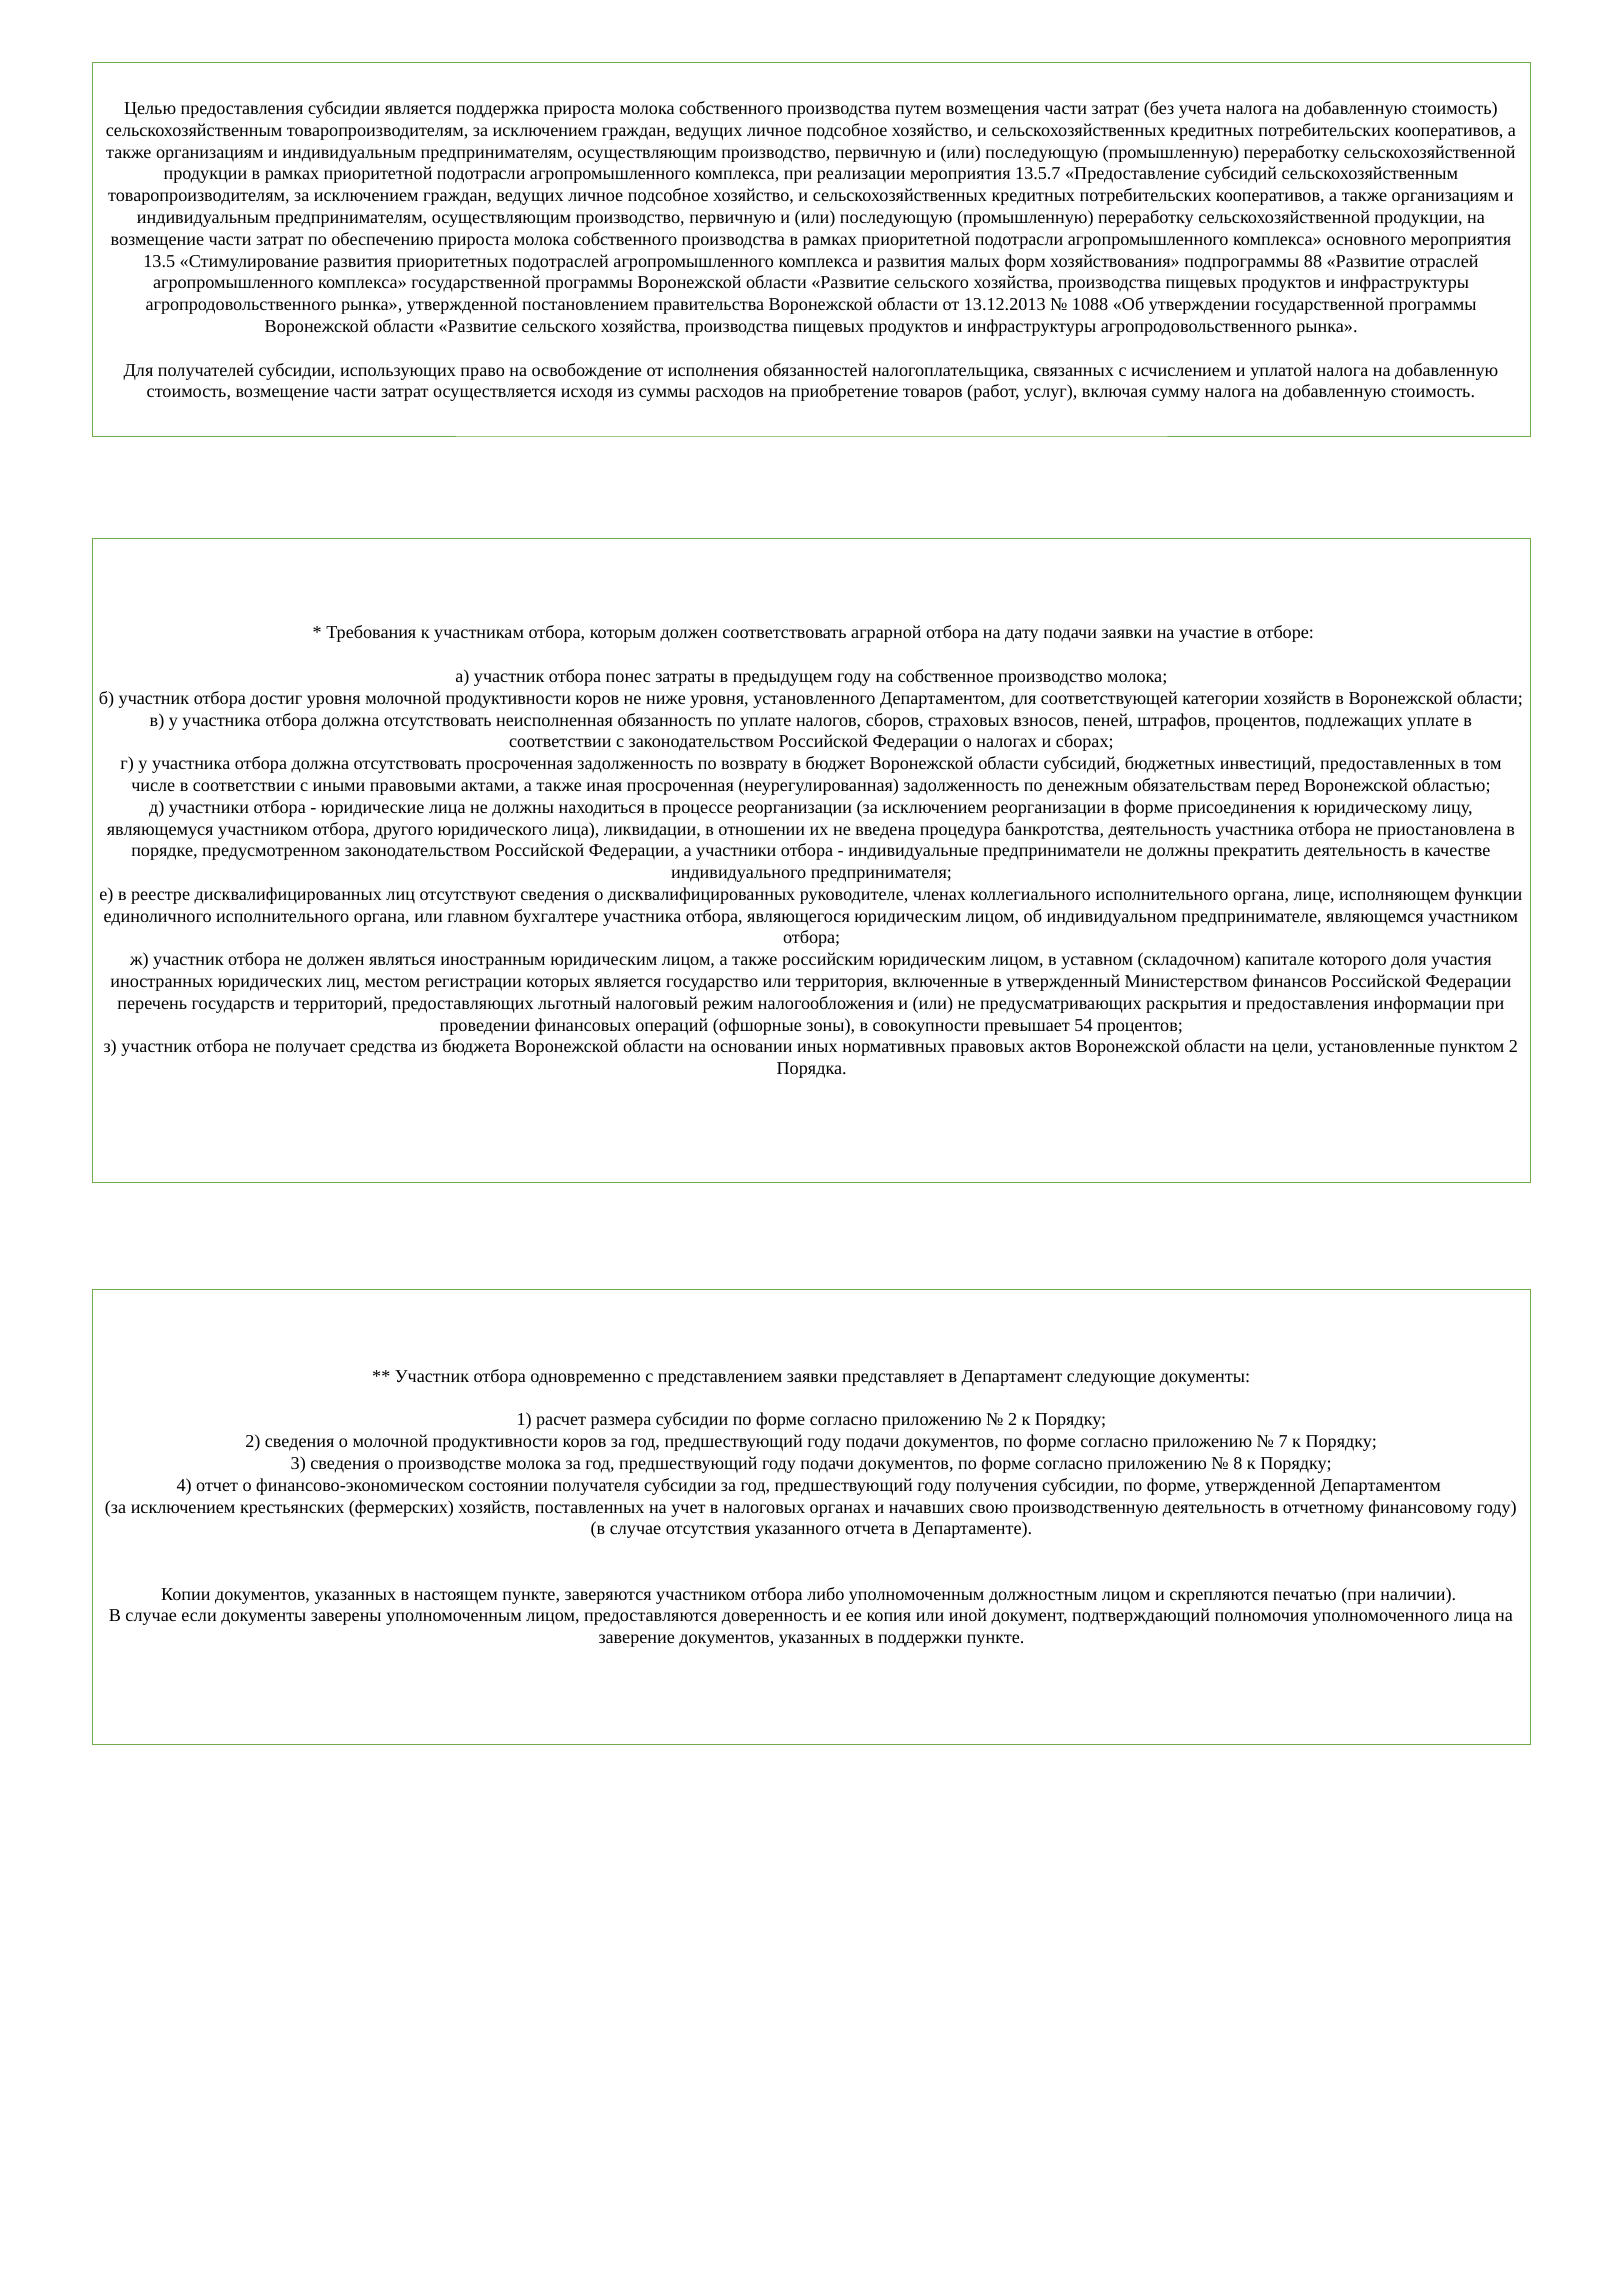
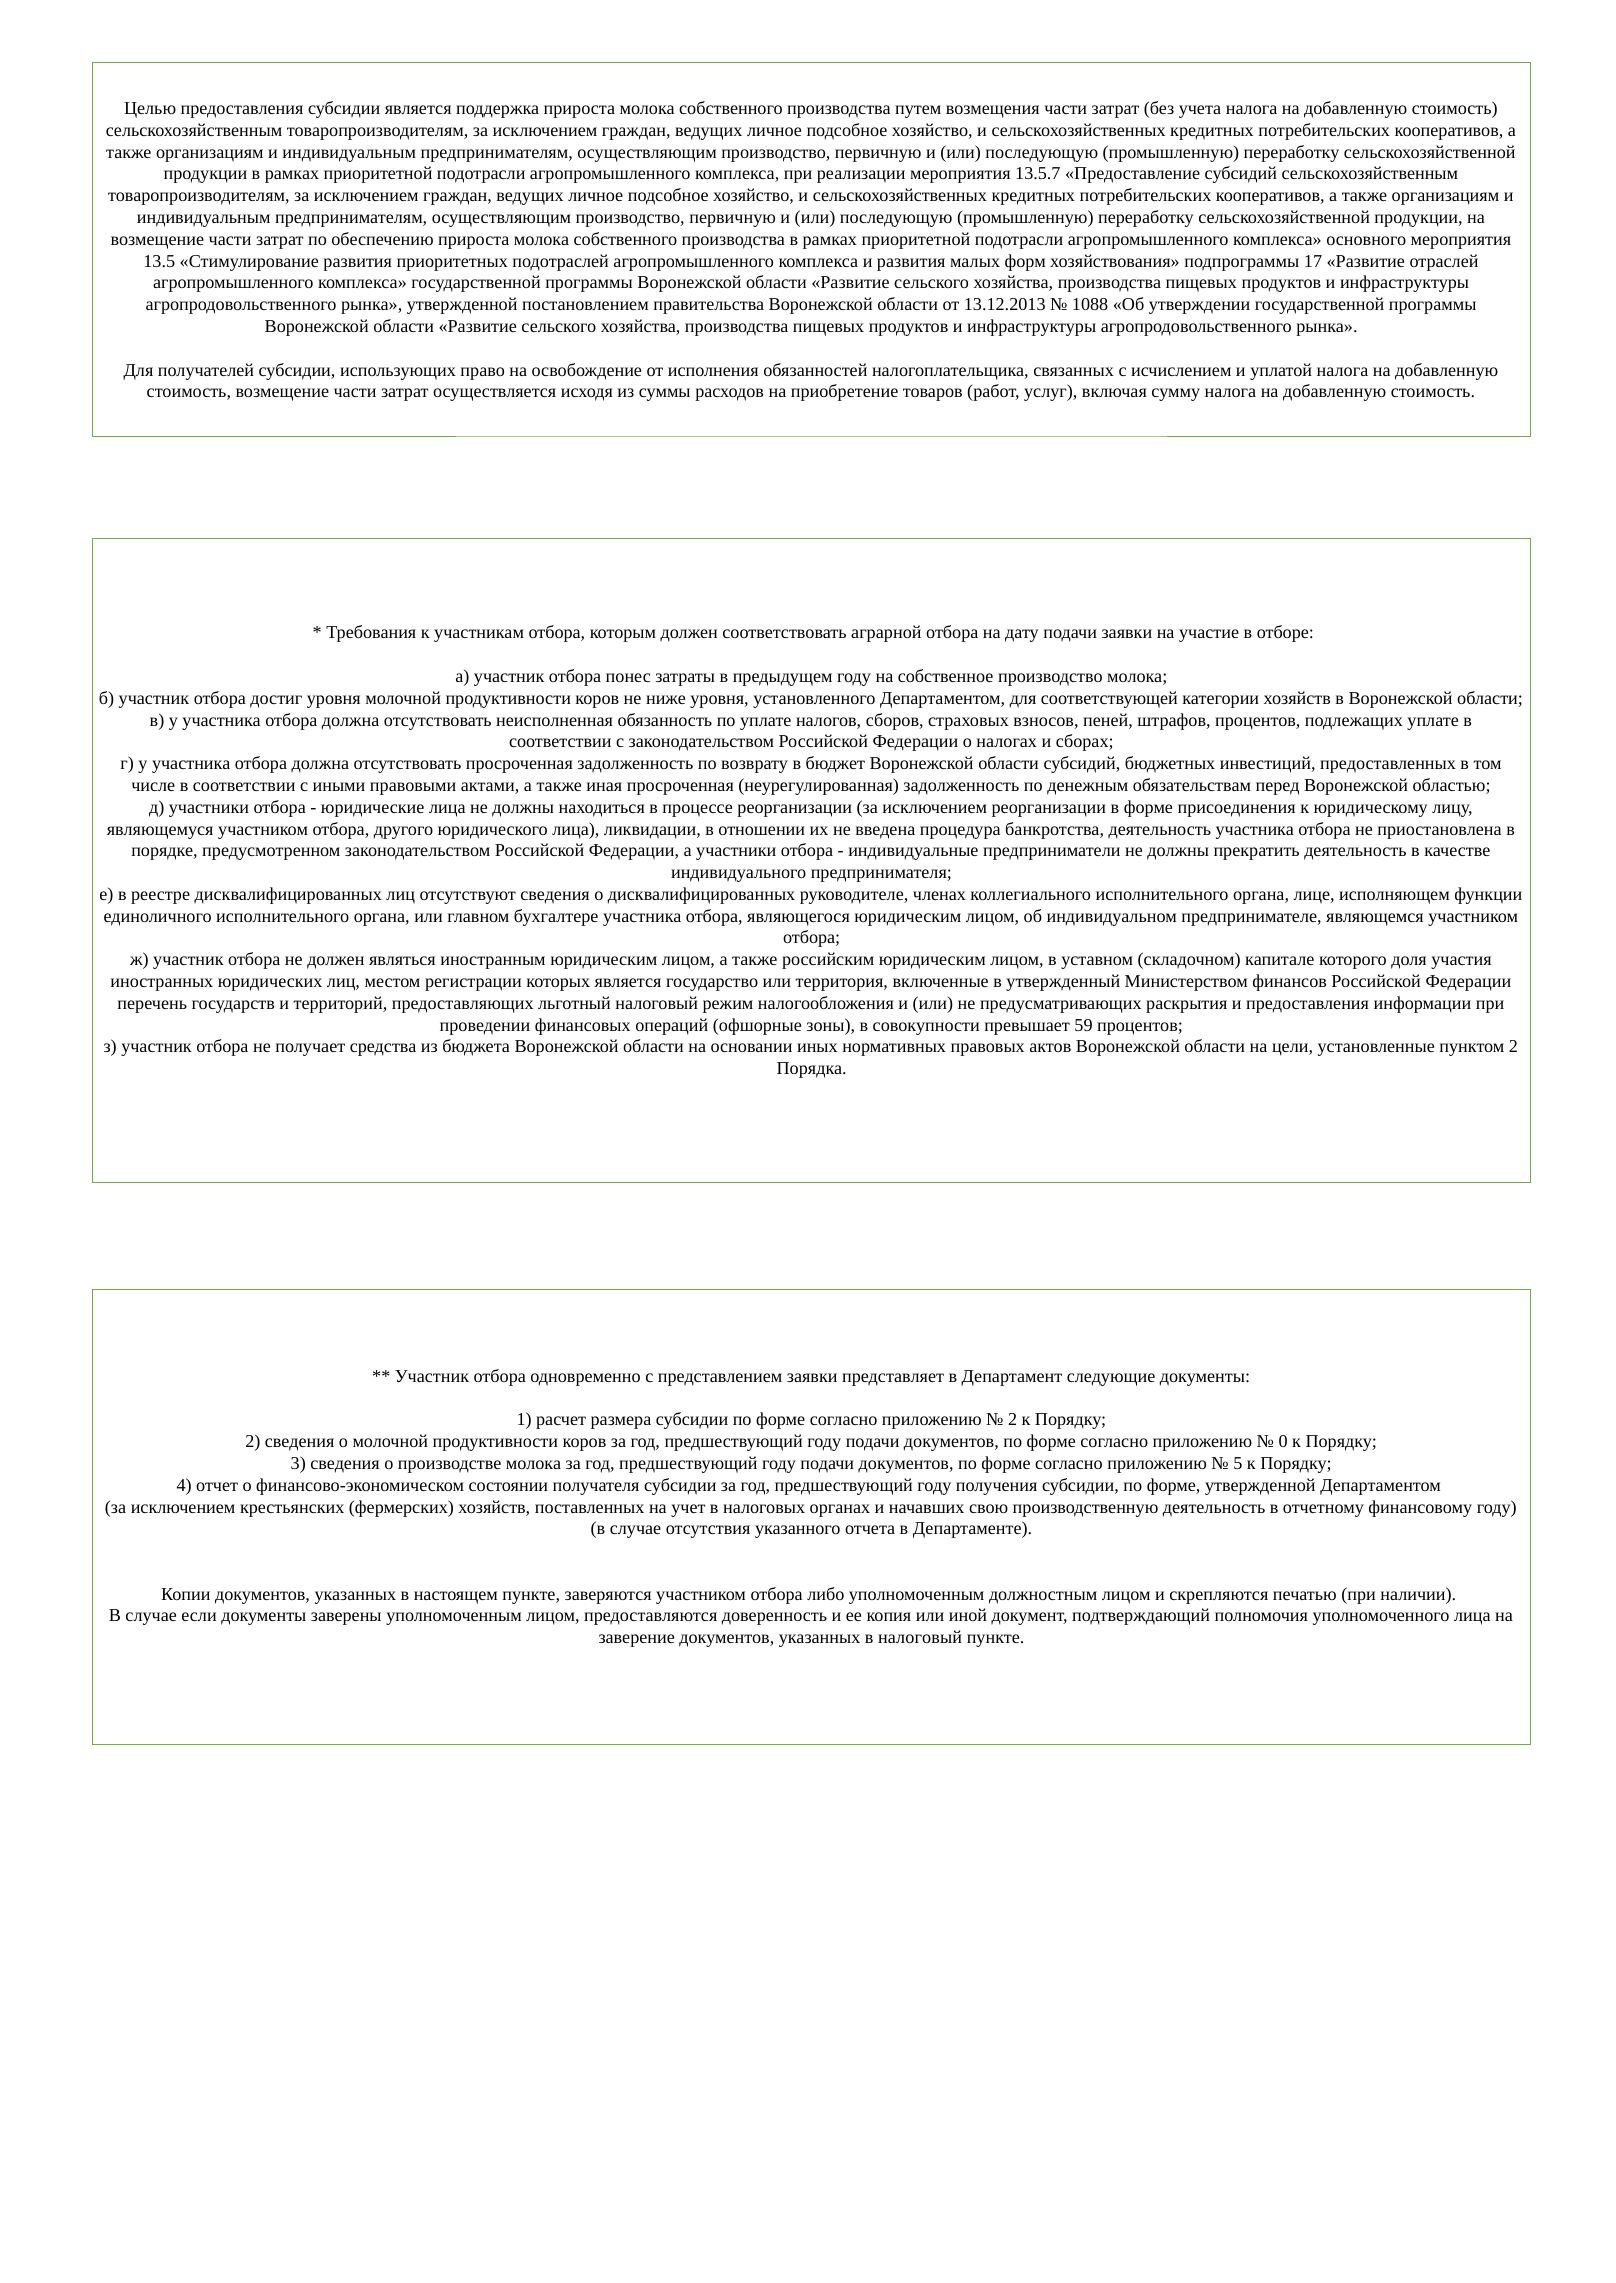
88: 88 -> 17
54: 54 -> 59
7: 7 -> 0
8: 8 -> 5
в поддержки: поддержки -> налоговый
